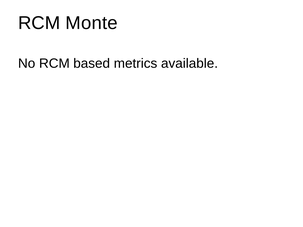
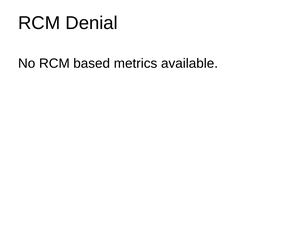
Monte: Monte -> Denial
